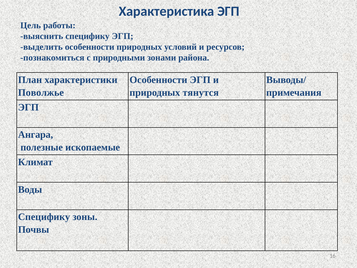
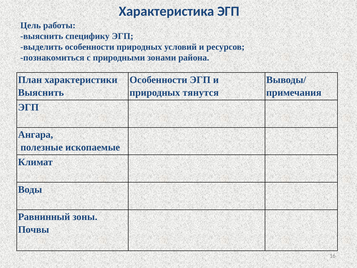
Поволжье at (41, 92): Поволжье -> Выяснить
Специфику at (44, 217): Специфику -> Равнинный
